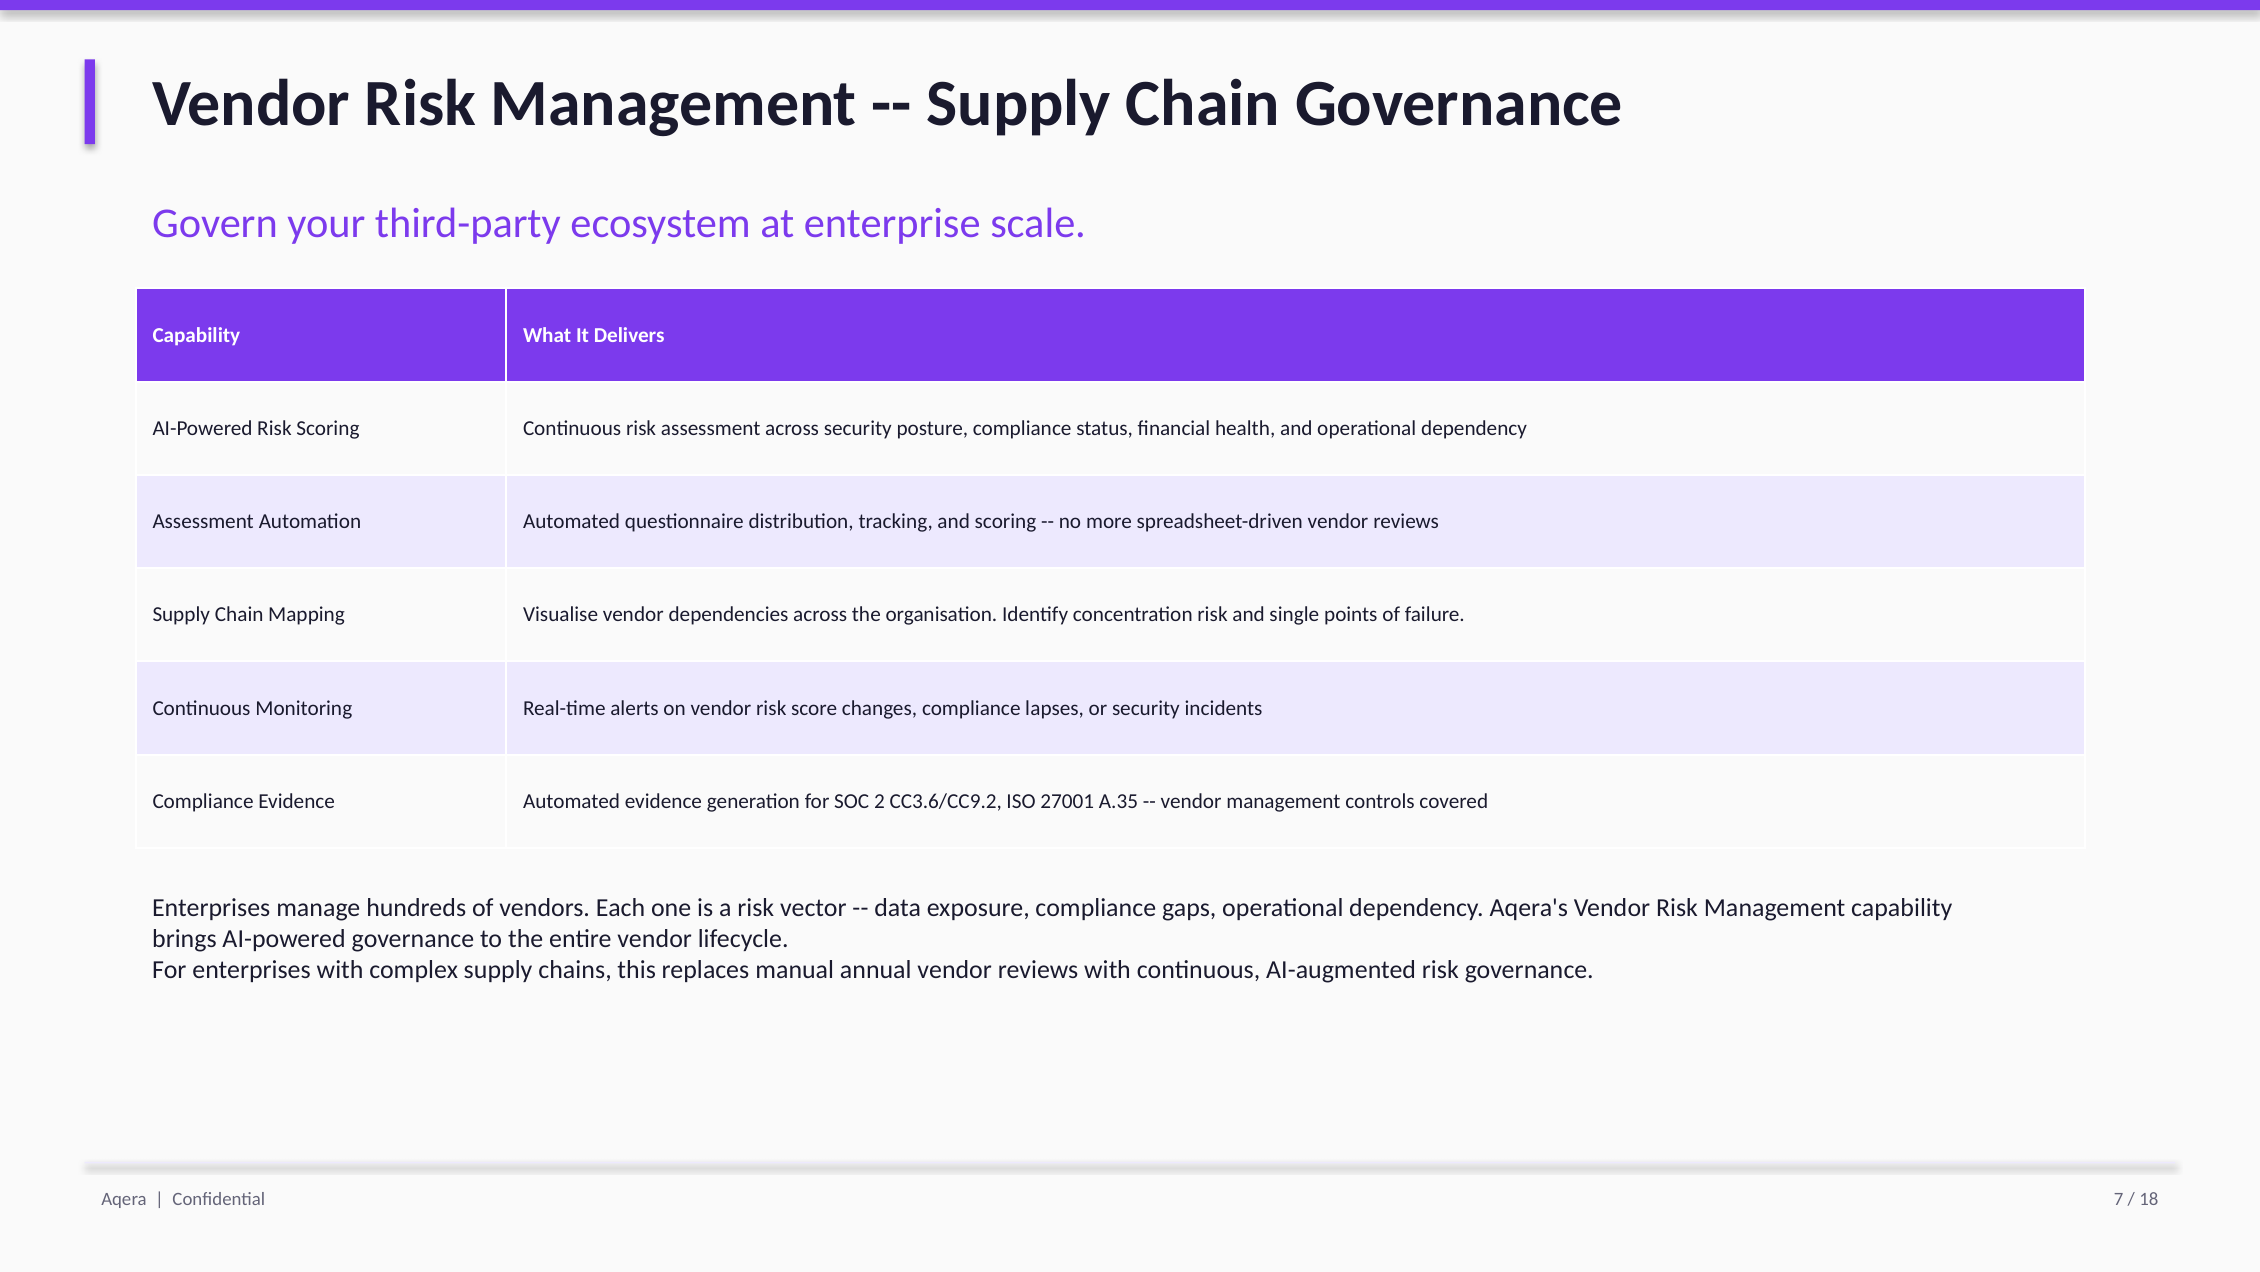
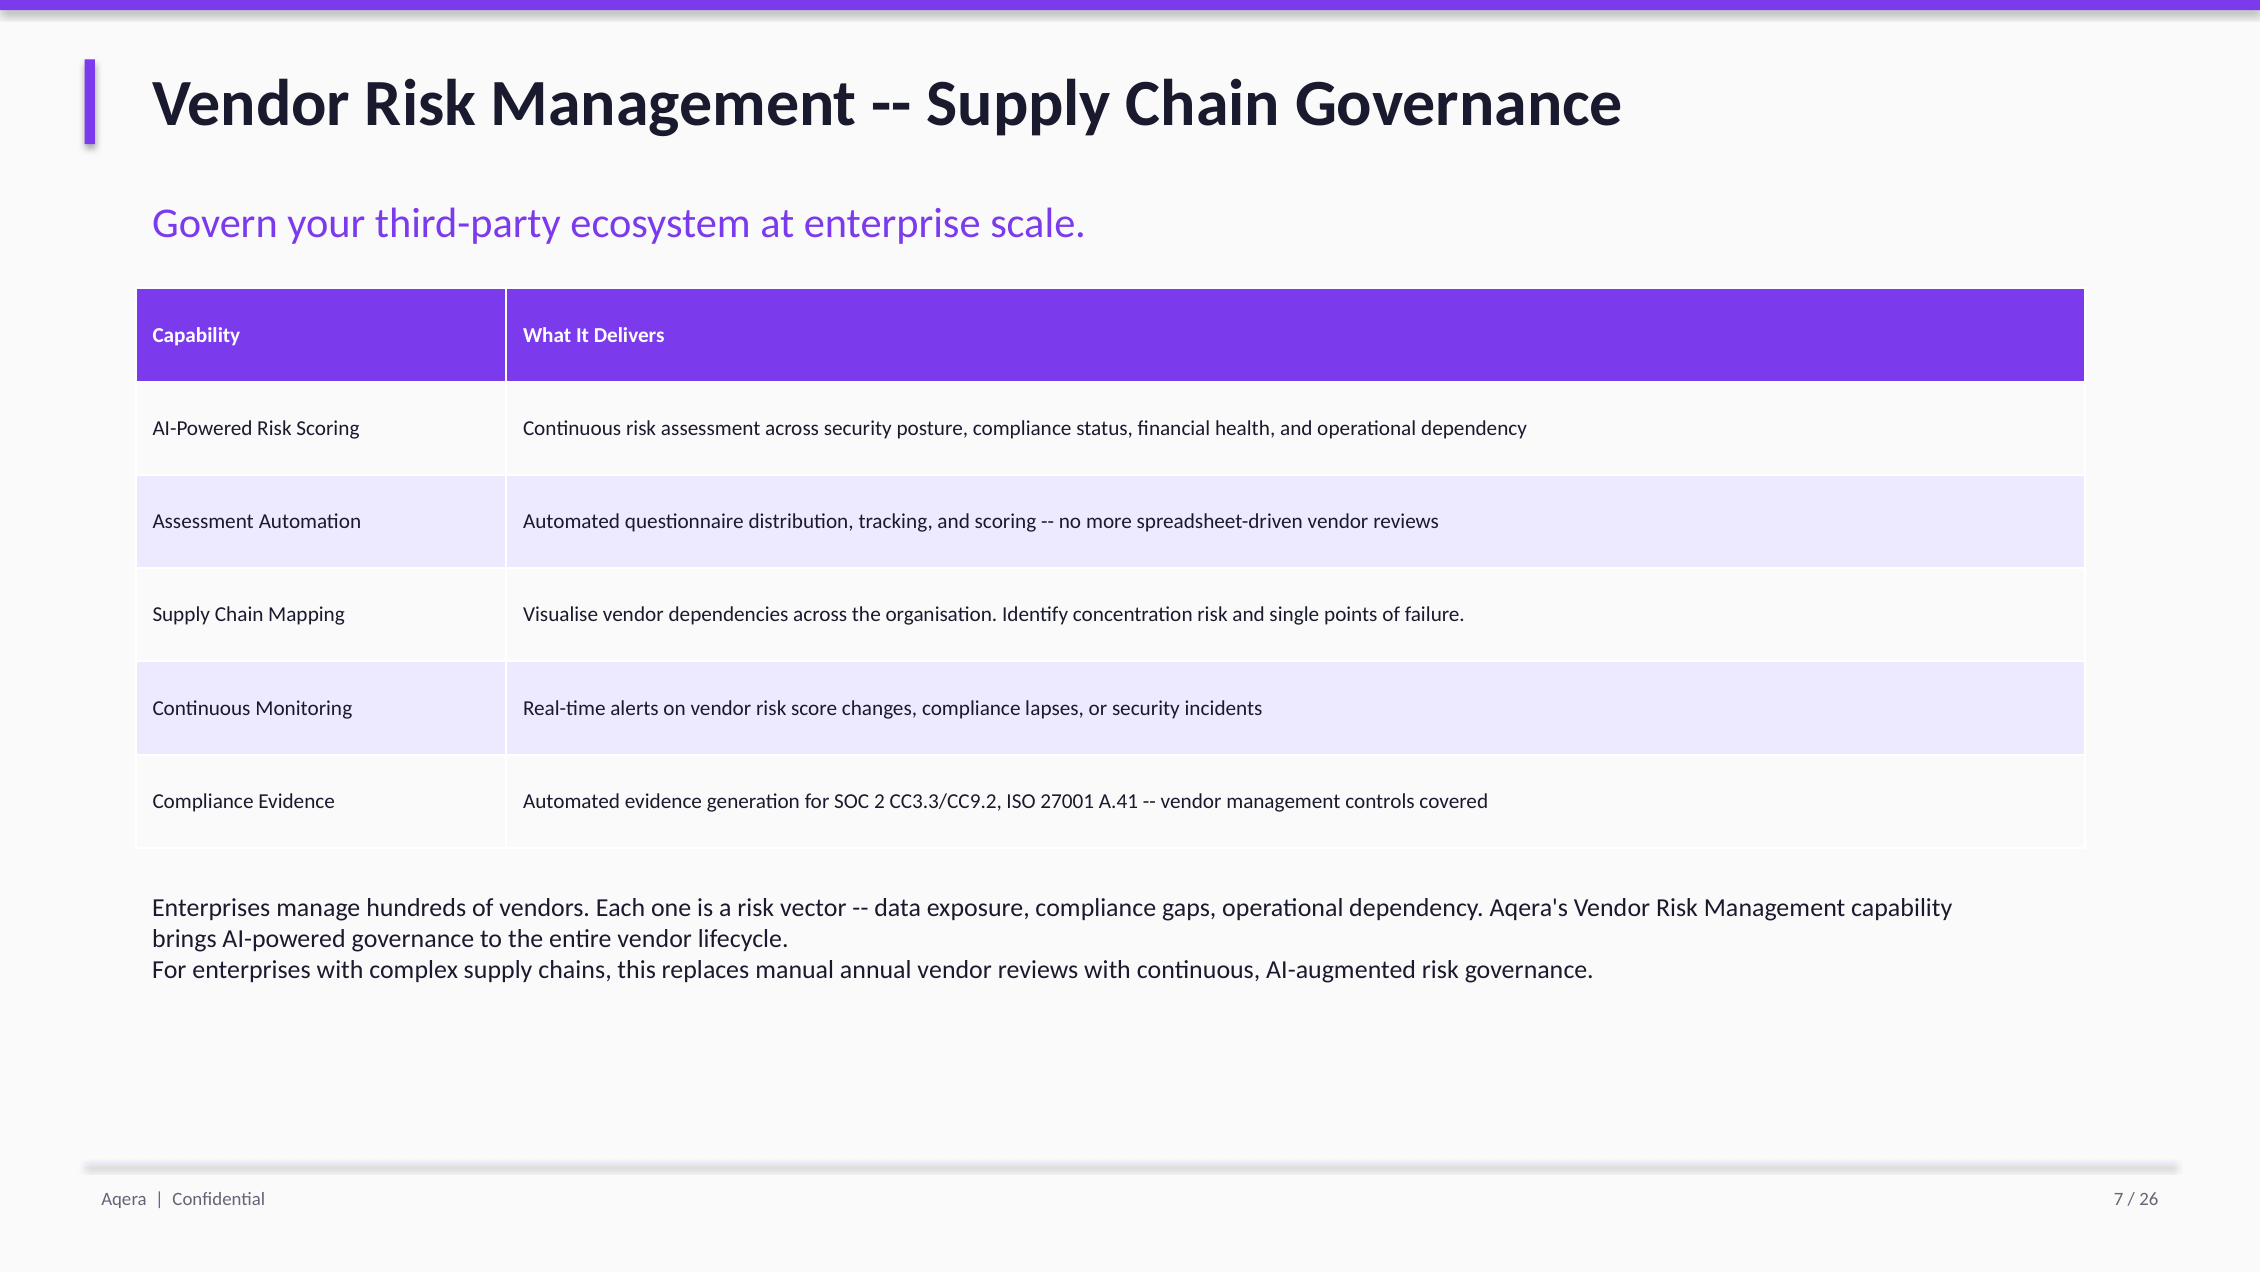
CC3.6/CC9.2: CC3.6/CC9.2 -> CC3.3/CC9.2
A.35: A.35 -> A.41
18: 18 -> 26
